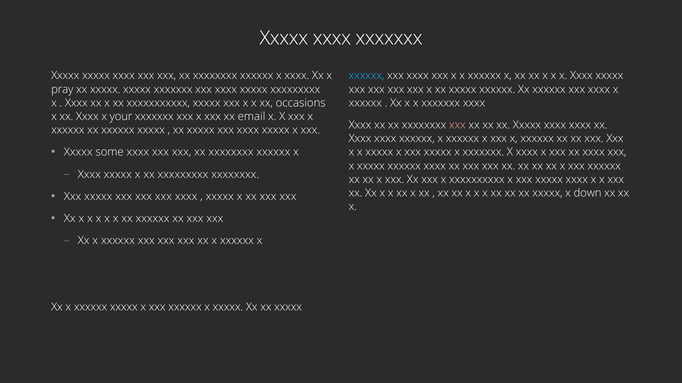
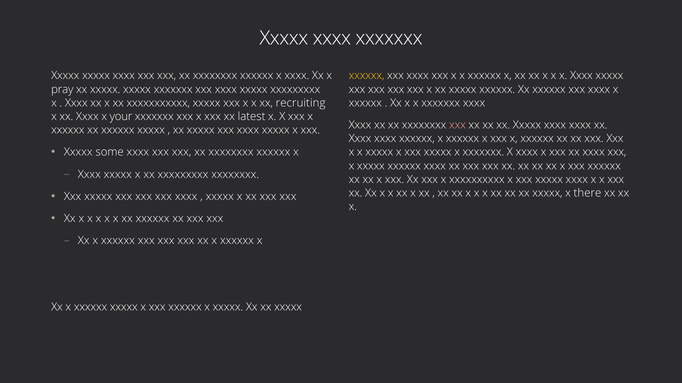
xxxxxx at (367, 76) colour: light blue -> yellow
occasions: occasions -> recruiting
email: email -> latest
down: down -> there
